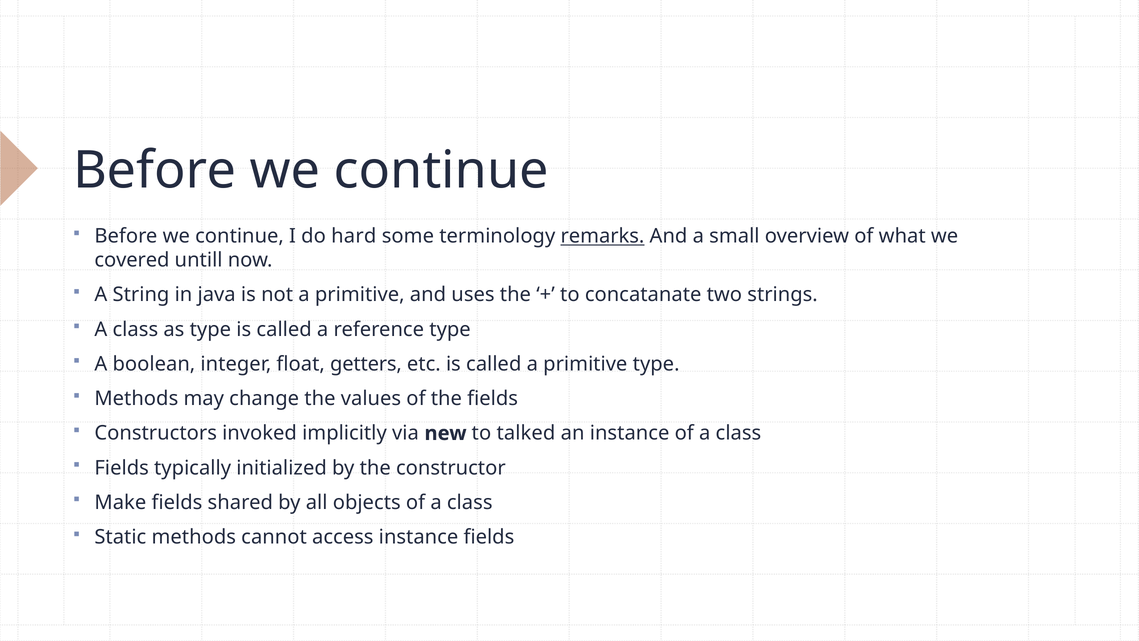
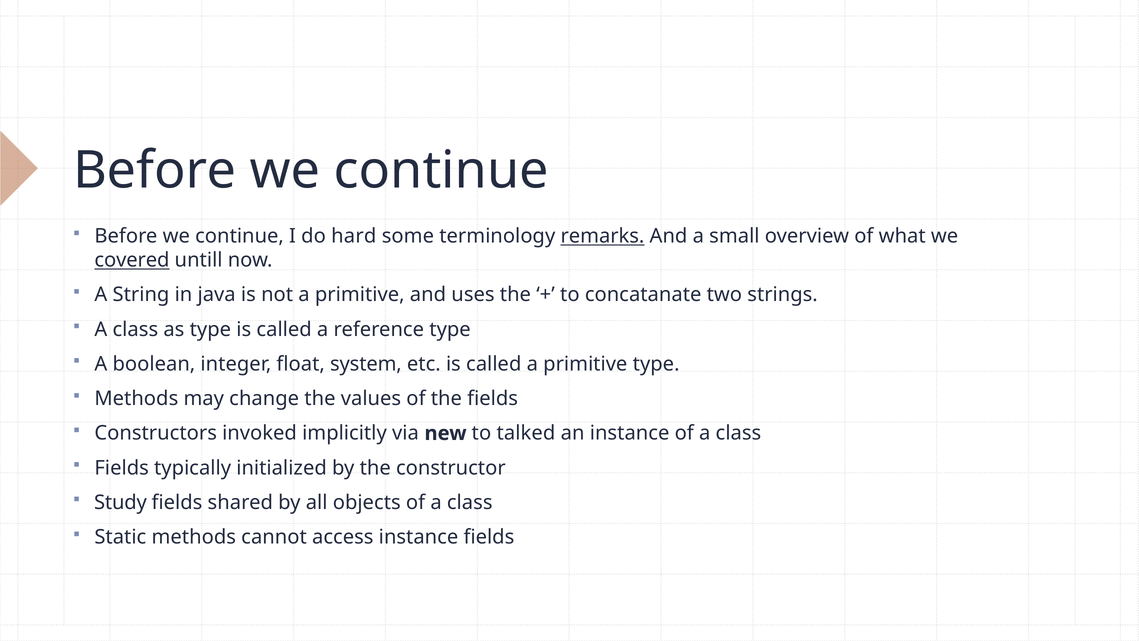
covered underline: none -> present
getters: getters -> system
Make: Make -> Study
